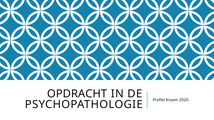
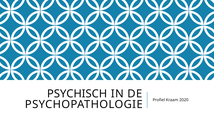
OPDRACHT: OPDRACHT -> PSYCHISCH
